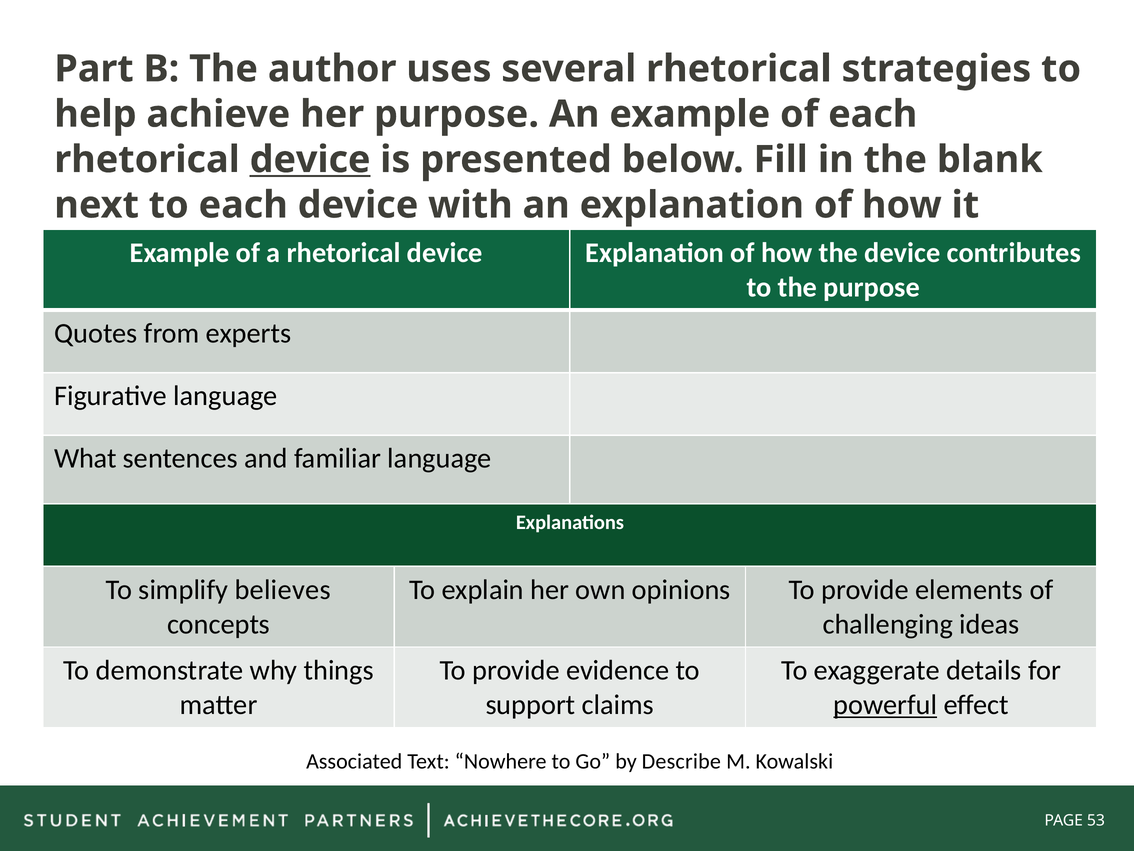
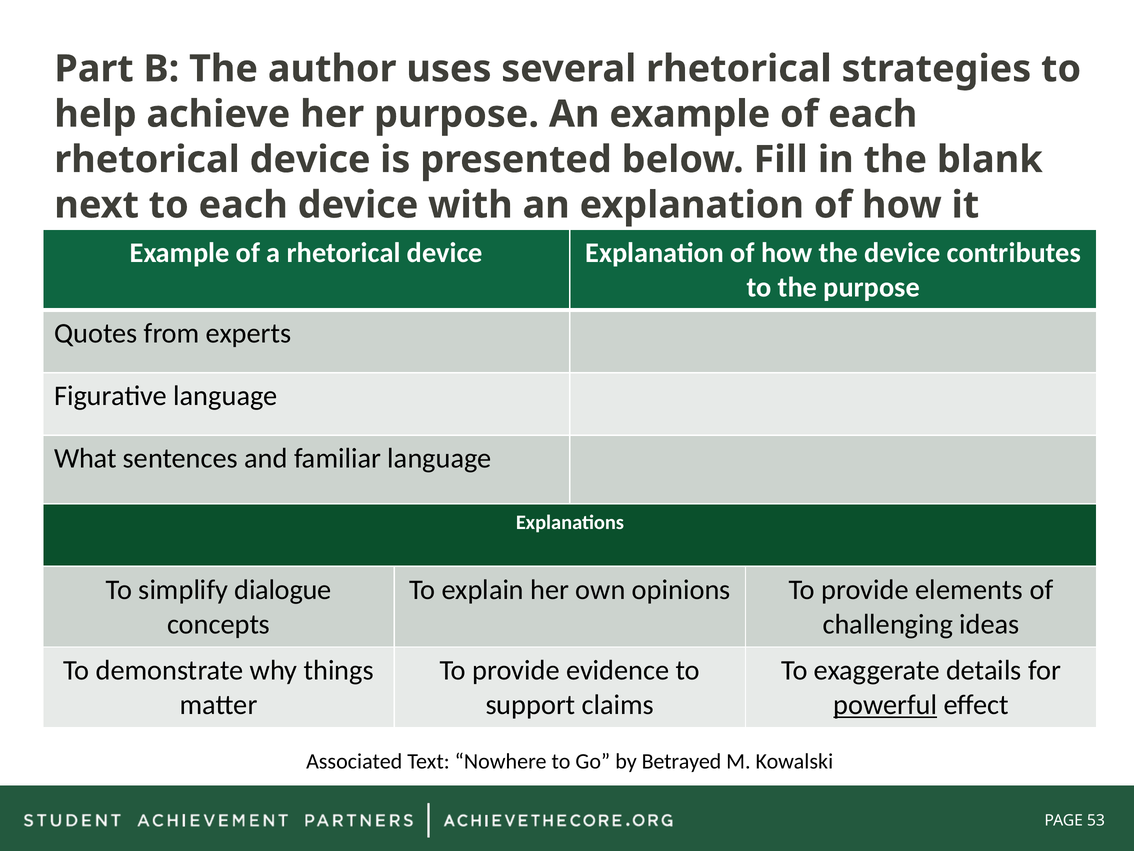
device at (310, 160) underline: present -> none
believes: believes -> dialogue
Describe: Describe -> Betrayed
